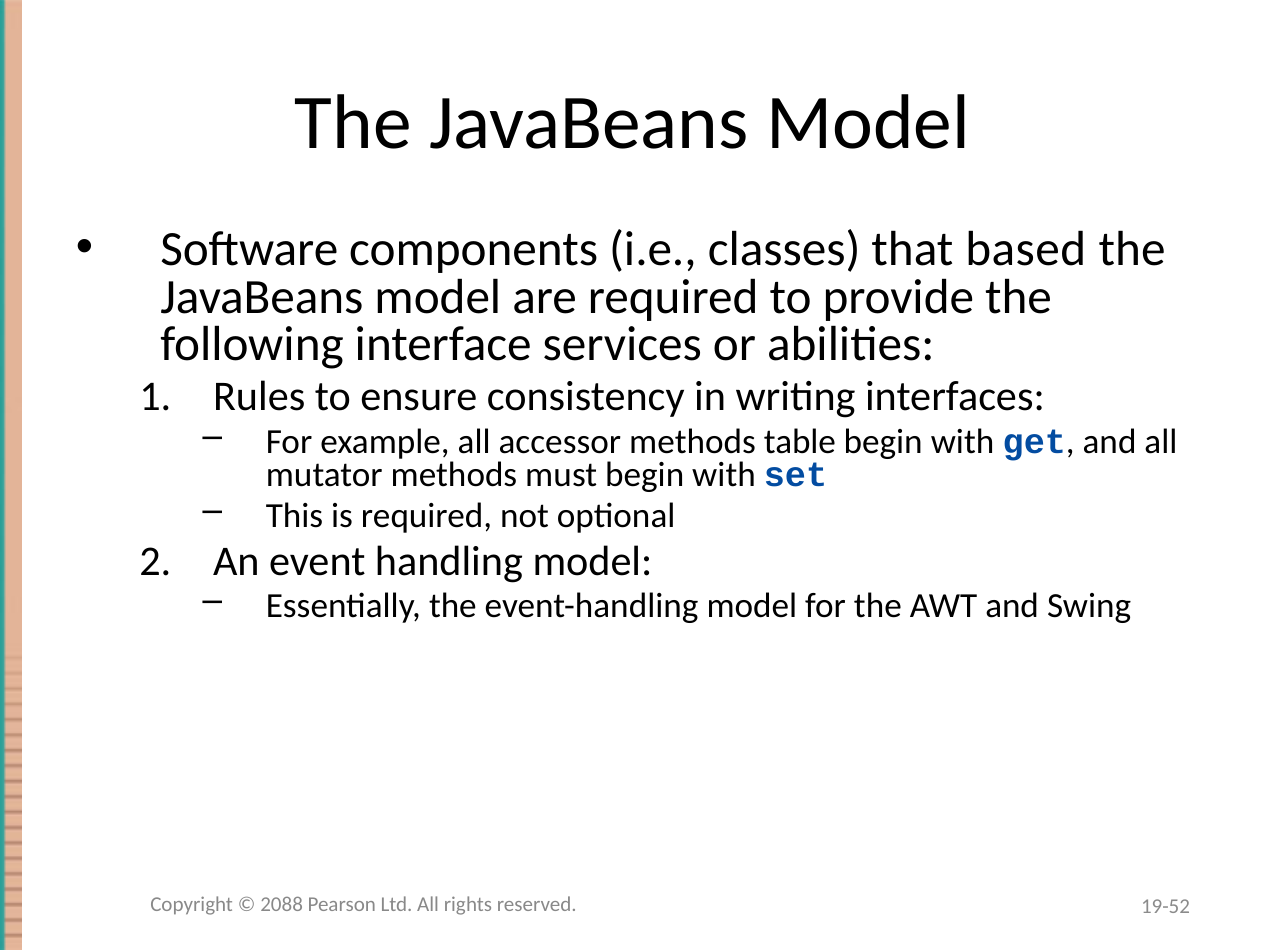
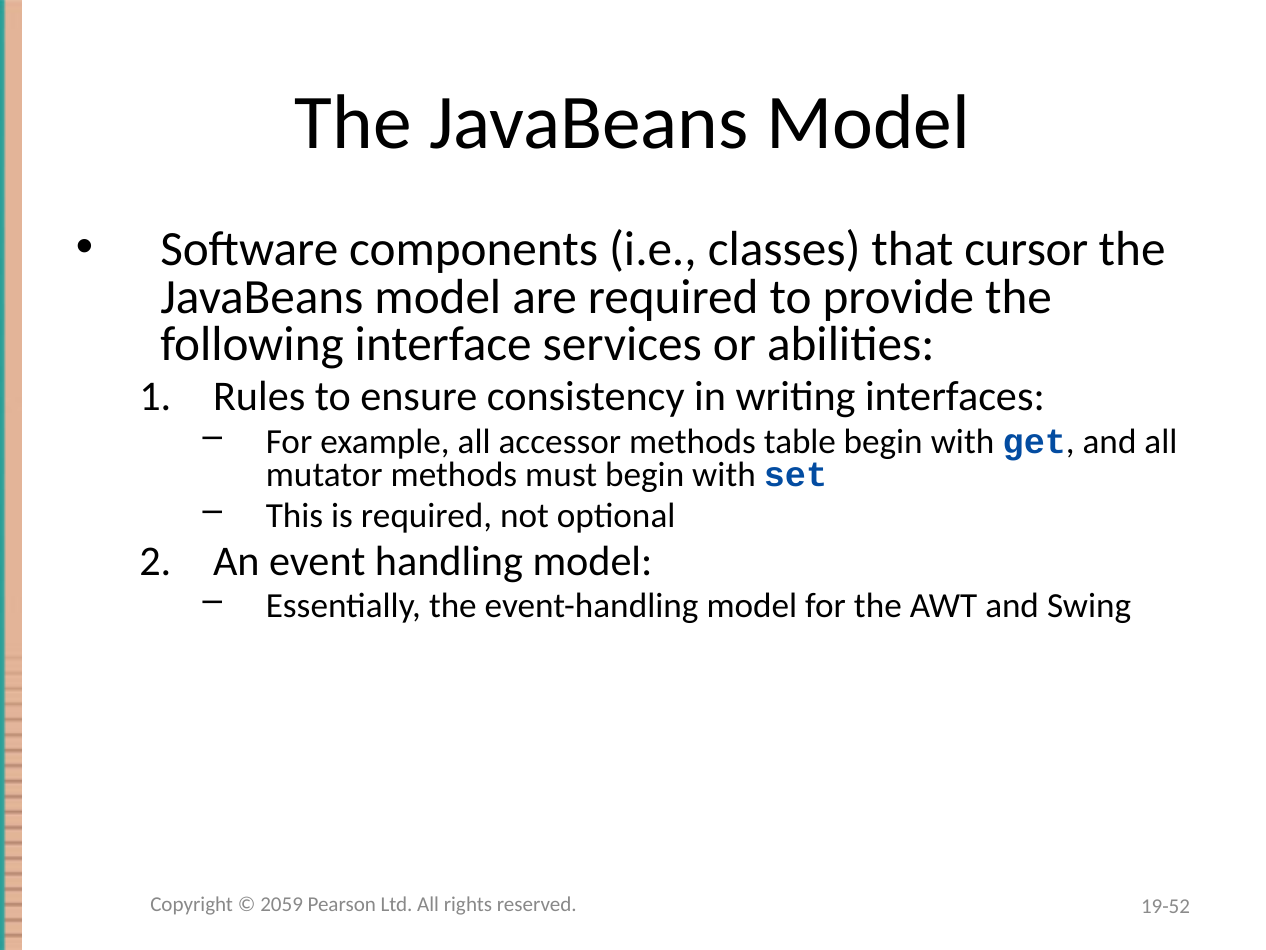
based: based -> cursor
2088: 2088 -> 2059
